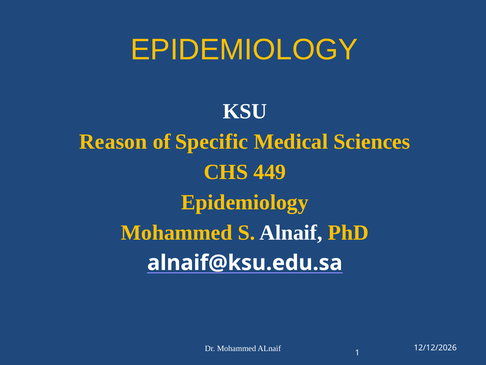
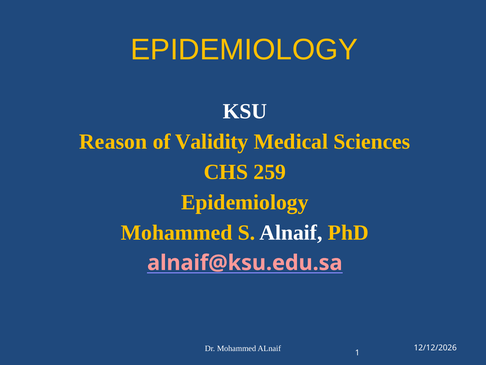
Specific: Specific -> Validity
449: 449 -> 259
alnaif@ksu.edu.sa colour: white -> pink
